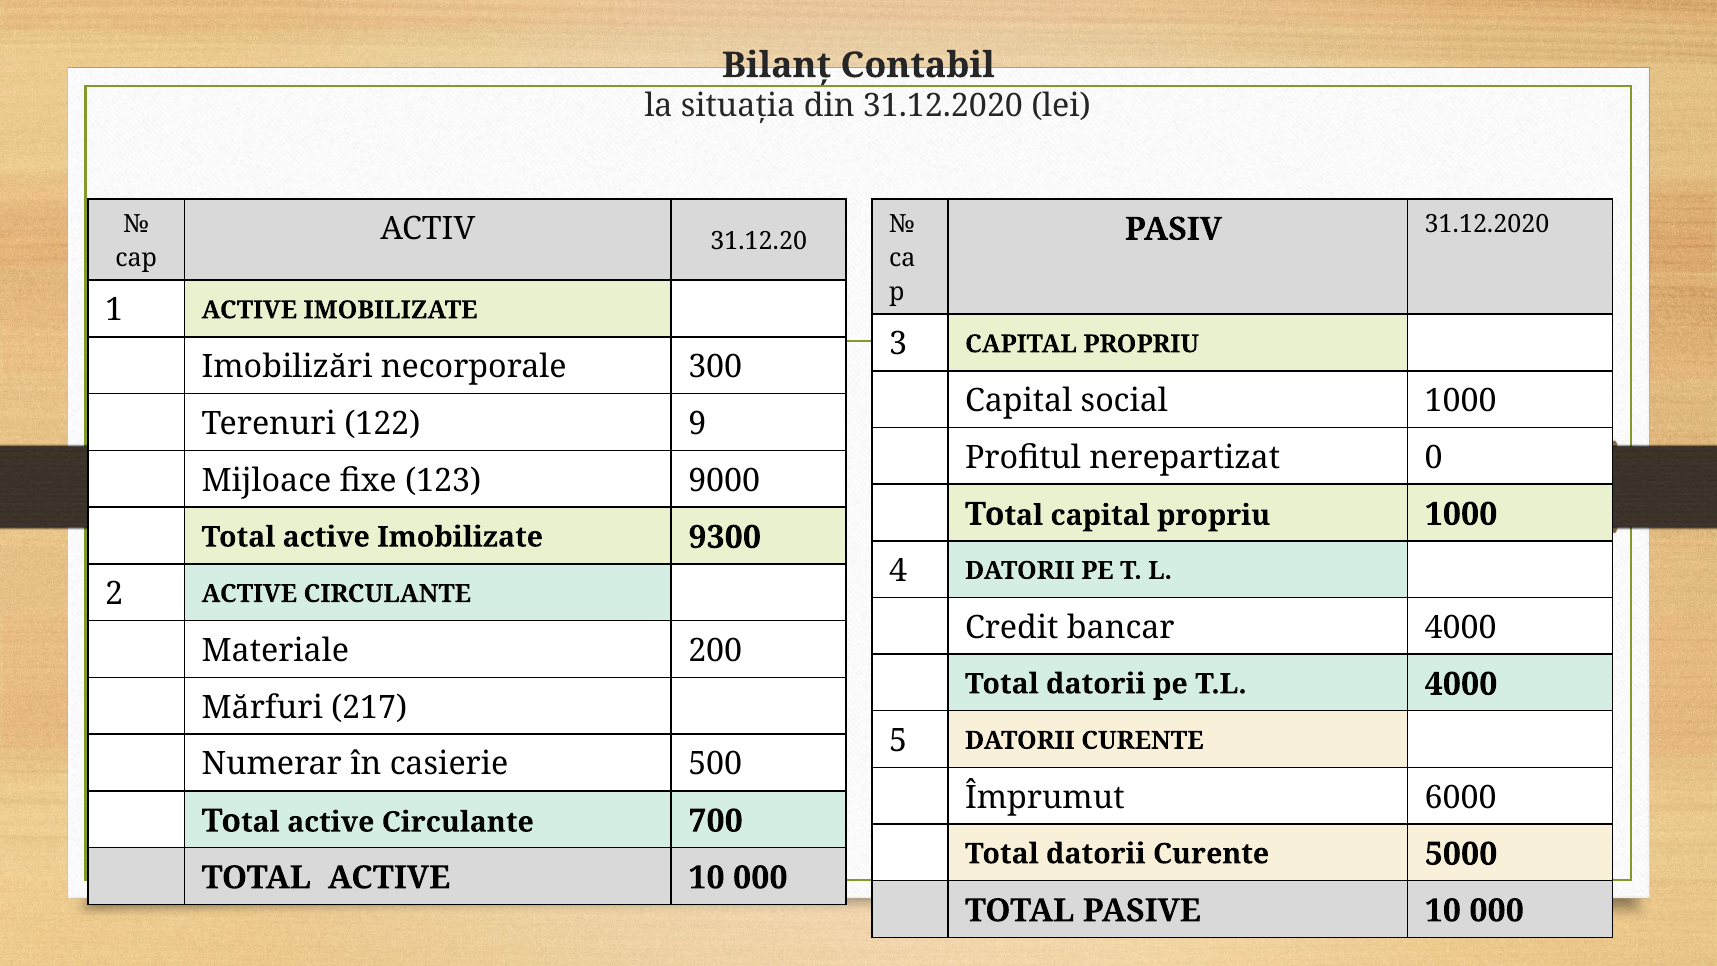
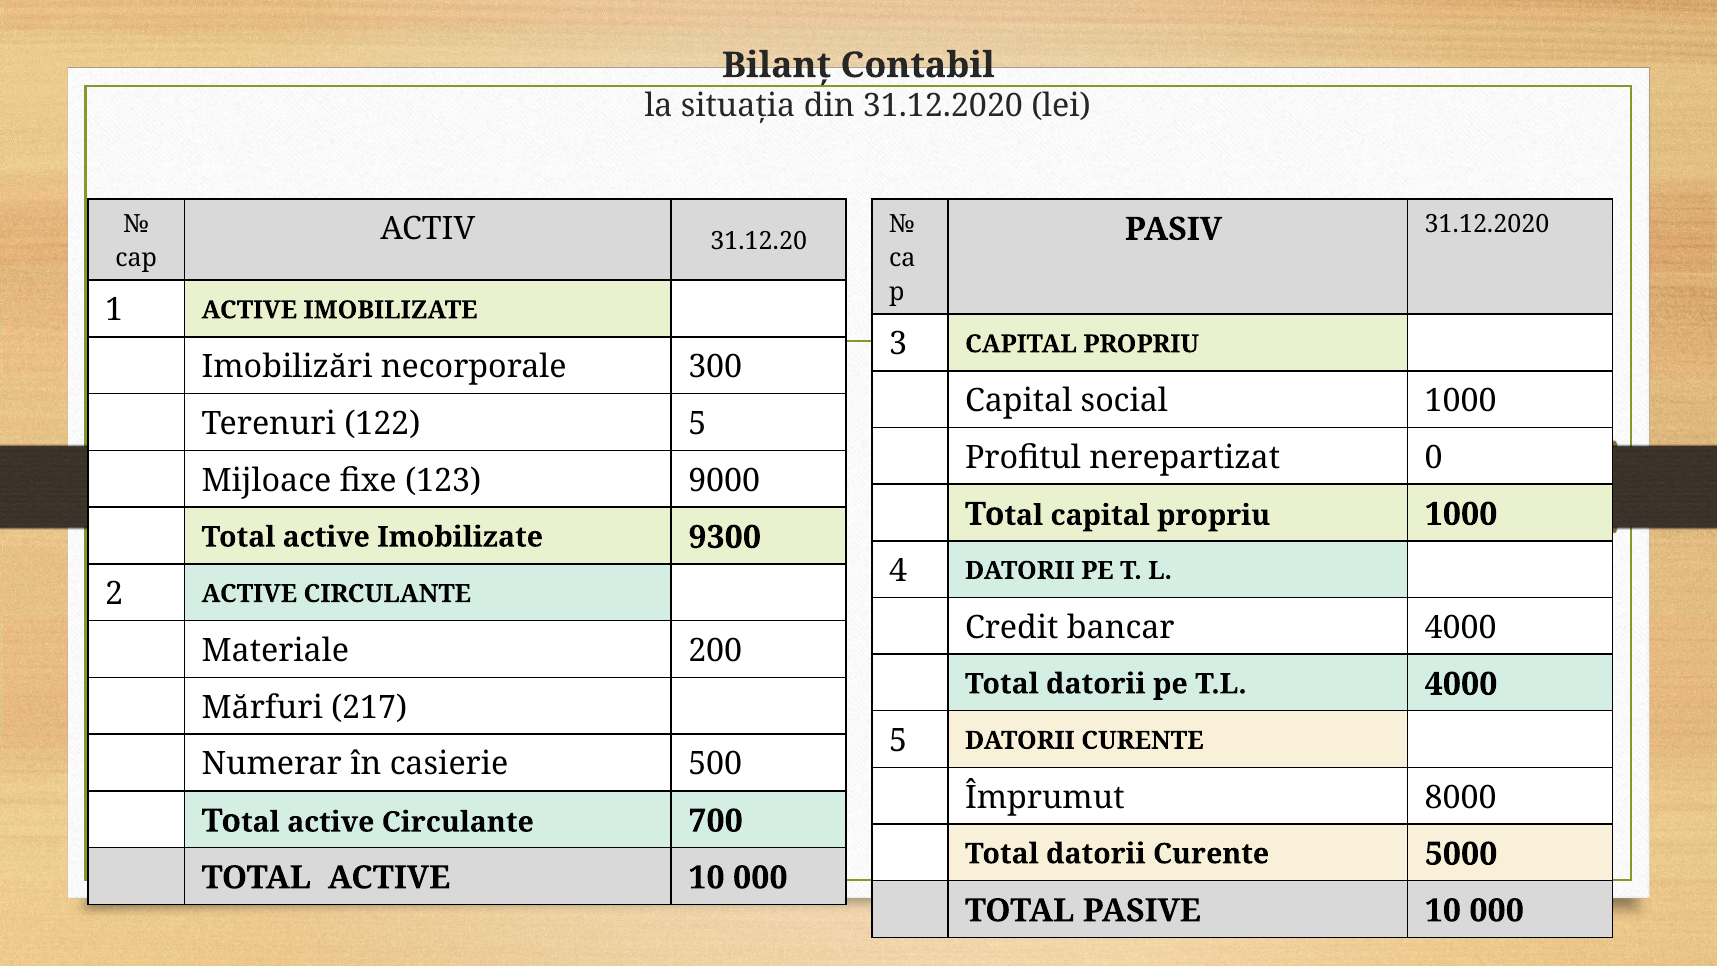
122 9: 9 -> 5
6000: 6000 -> 8000
